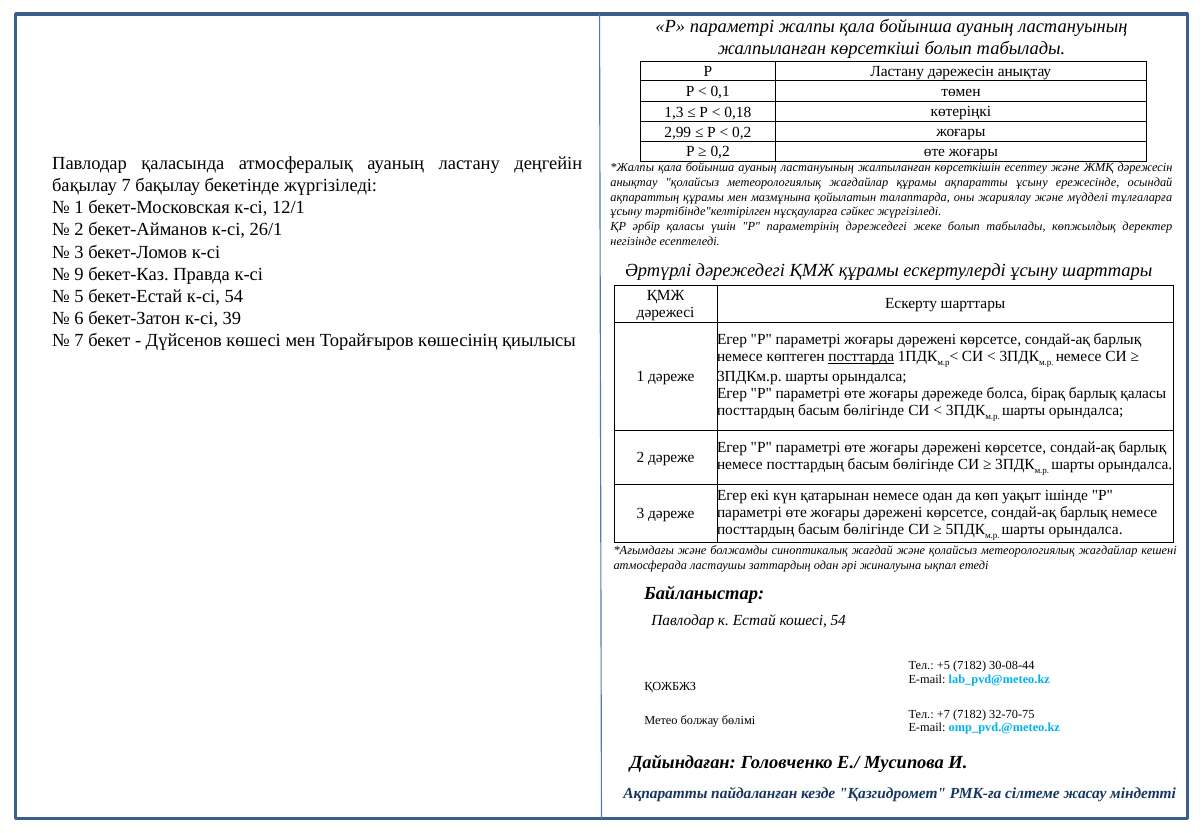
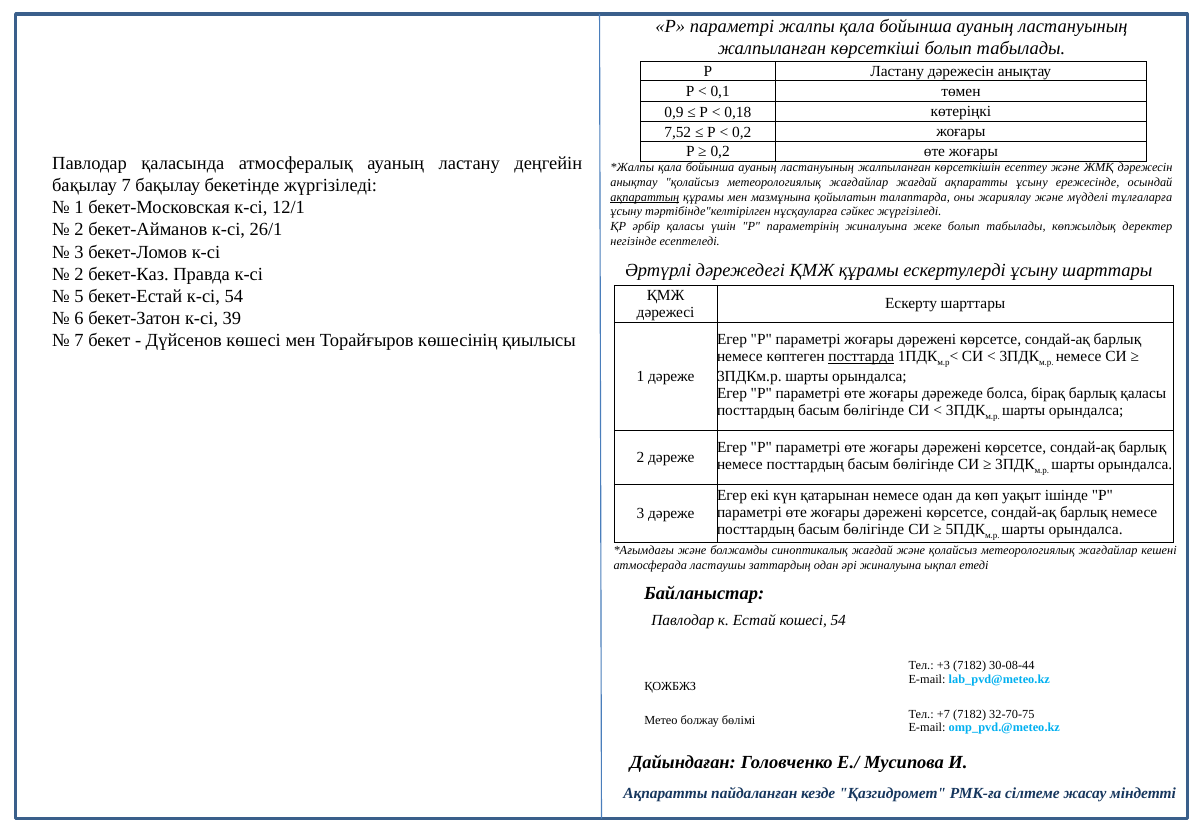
1,3: 1,3 -> 0,9
2,99: 2,99 -> 7,52
жағдайлар құрамы: құрамы -> жағдай
ақпараттың underline: none -> present
параметрінің дәрежедегі: дәрежедегі -> жиналуына
9 at (79, 274): 9 -> 2
+5: +5 -> +3
